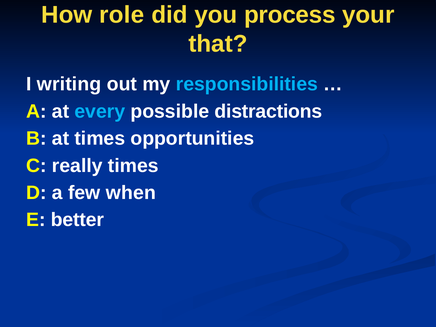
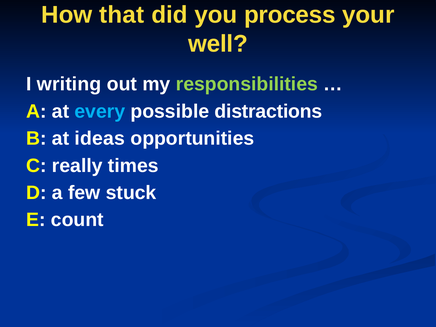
role: role -> that
that: that -> well
responsibilities colour: light blue -> light green
at times: times -> ideas
when: when -> stuck
better: better -> count
